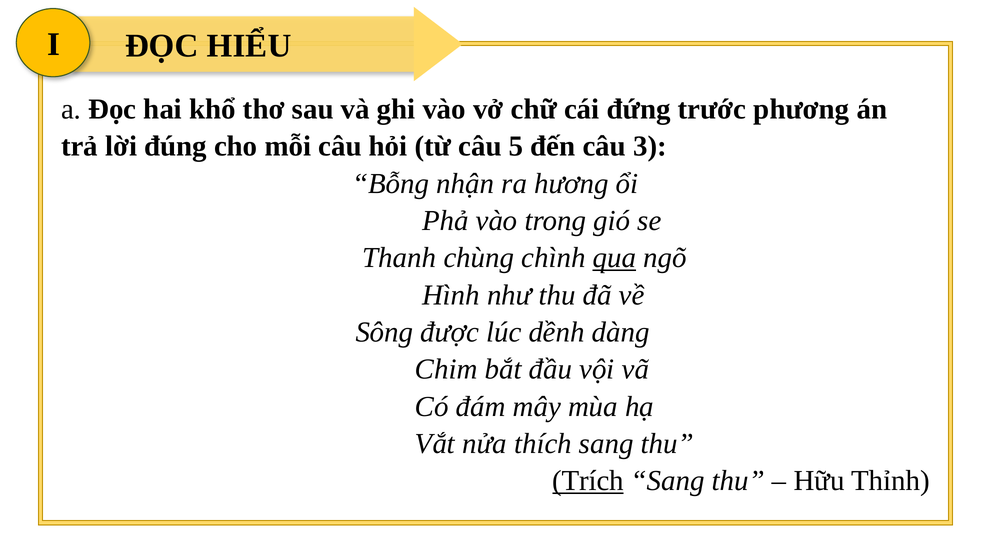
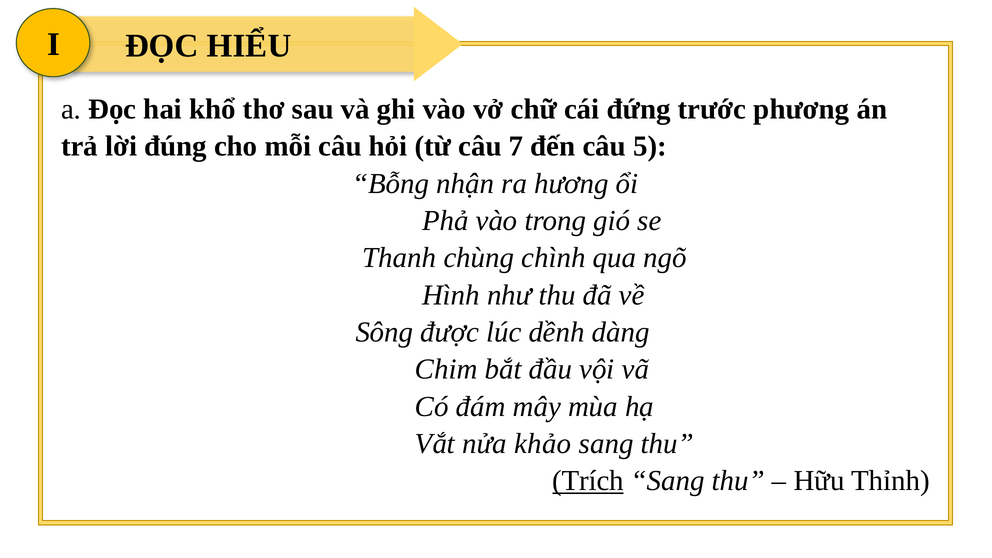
5: 5 -> 7
3: 3 -> 5
qua underline: present -> none
thích: thích -> khảo
